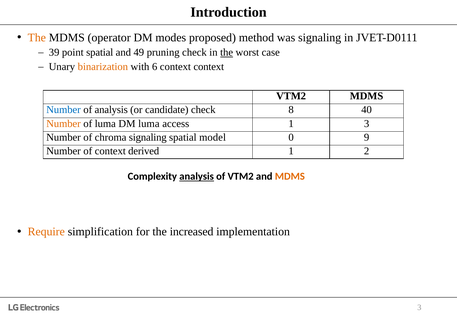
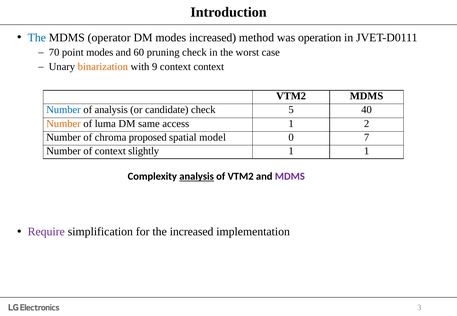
The at (37, 38) colour: orange -> blue
modes proposed: proposed -> increased
was signaling: signaling -> operation
39: 39 -> 70
point spatial: spatial -> modes
49: 49 -> 60
the at (227, 52) underline: present -> none
6: 6 -> 9
8: 8 -> 5
DM luma: luma -> same
1 3: 3 -> 2
chroma signaling: signaling -> proposed
9: 9 -> 7
derived: derived -> slightly
1 2: 2 -> 1
MDMS at (290, 177) colour: orange -> purple
Require colour: orange -> purple
